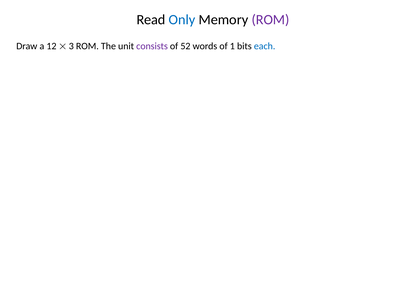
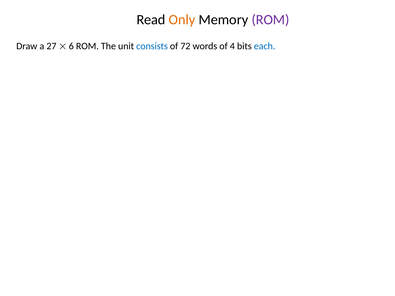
Only colour: blue -> orange
12: 12 -> 27
3: 3 -> 6
consists colour: purple -> blue
52: 52 -> 72
1: 1 -> 4
